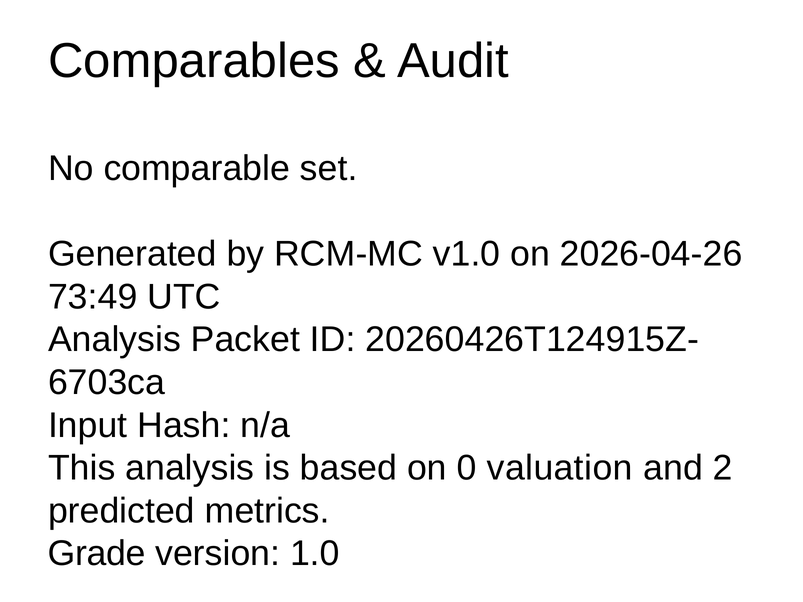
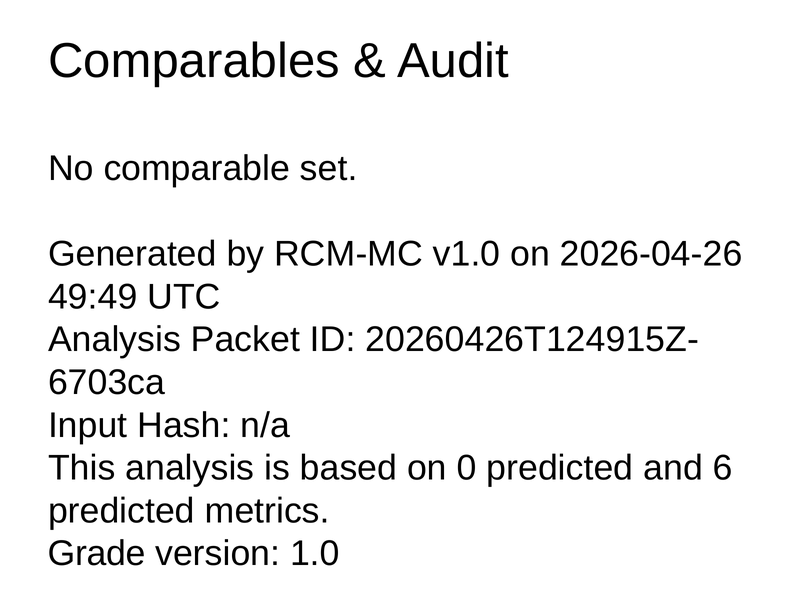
73:49: 73:49 -> 49:49
0 valuation: valuation -> predicted
2: 2 -> 6
